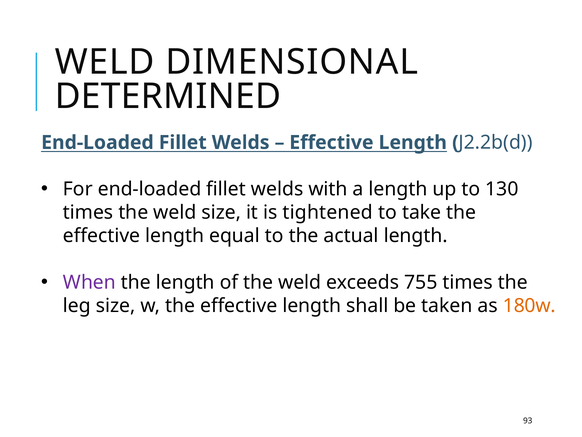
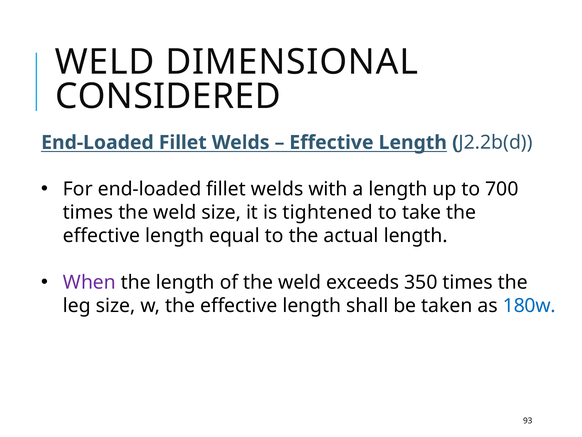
DETERMINED: DETERMINED -> CONSIDERED
130: 130 -> 700
755: 755 -> 350
180w colour: orange -> blue
